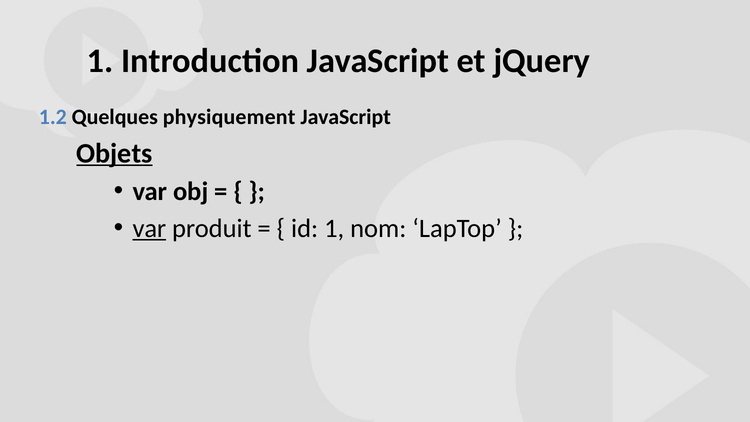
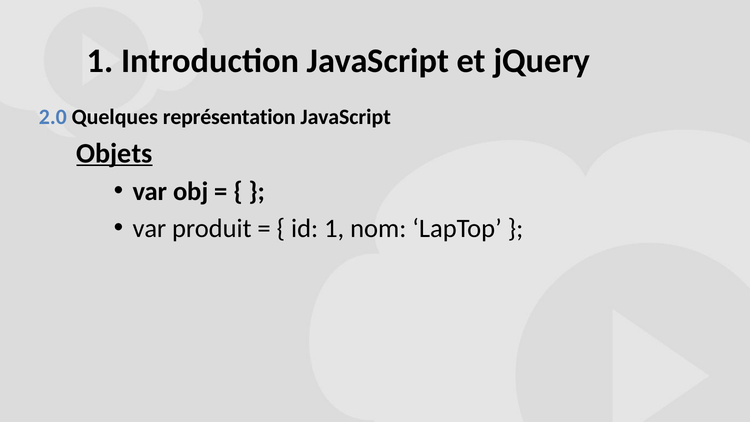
1.2: 1.2 -> 2.0
physiquement: physiquement -> représentation
var at (149, 228) underline: present -> none
